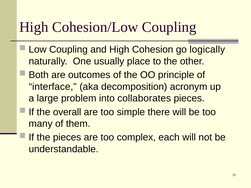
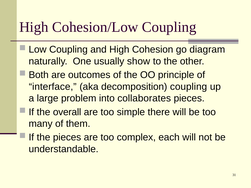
logically: logically -> diagram
place: place -> show
decomposition acronym: acronym -> coupling
